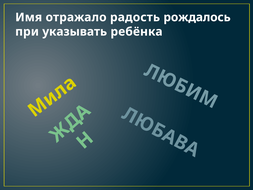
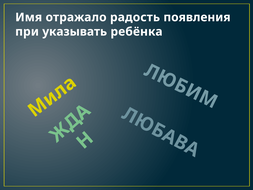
рождалось: рождалось -> появления
